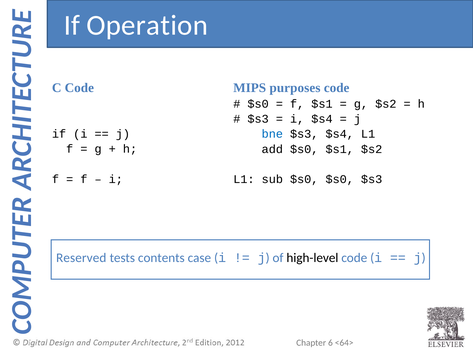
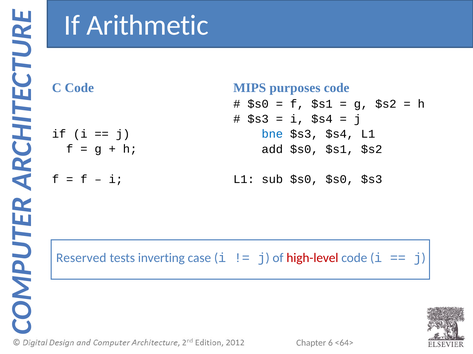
Operation: Operation -> Arithmetic
contents: contents -> inverting
high-level colour: black -> red
